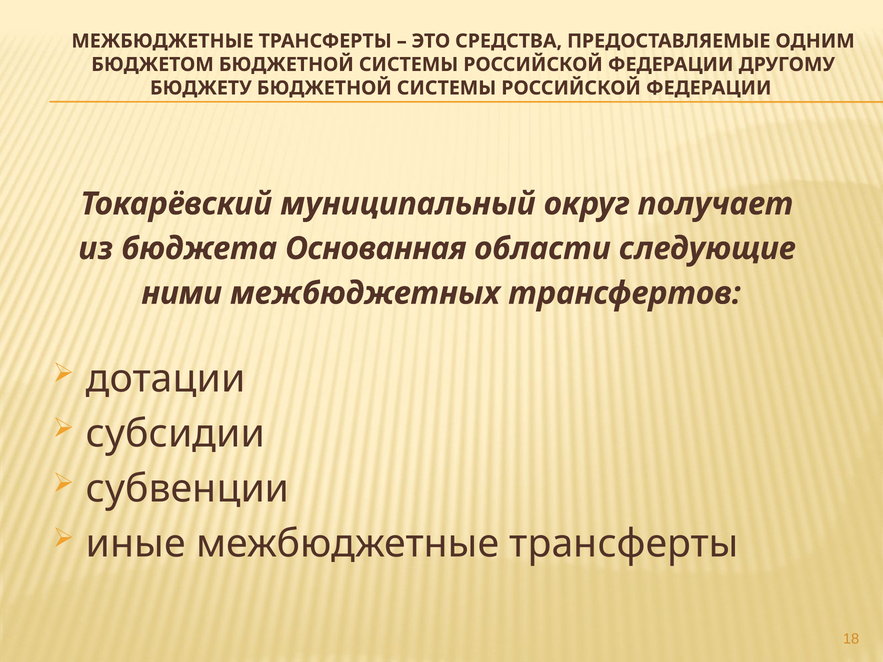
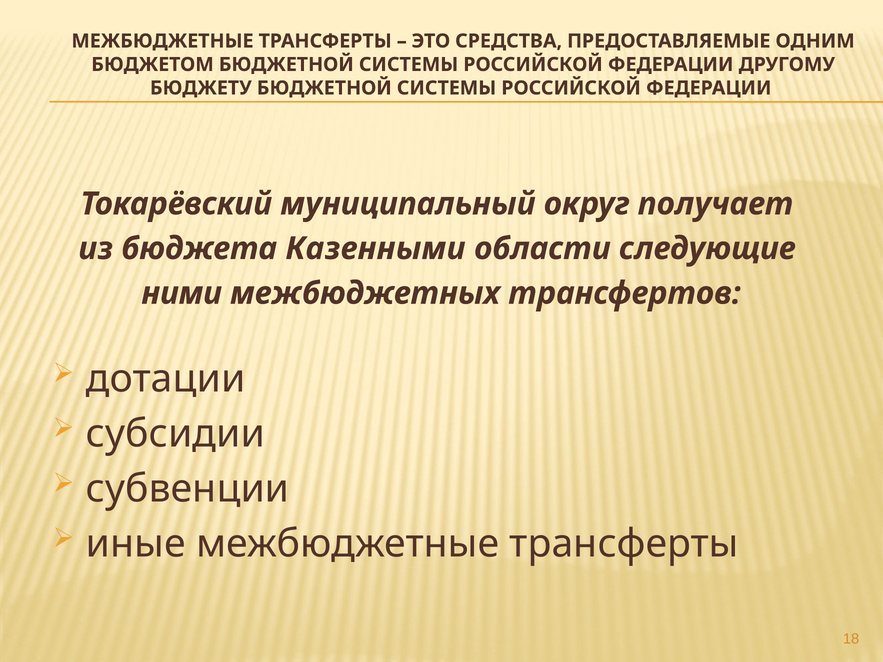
Основанная: Основанная -> Казенными
